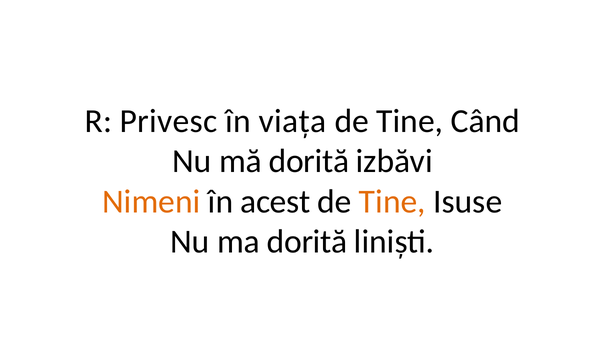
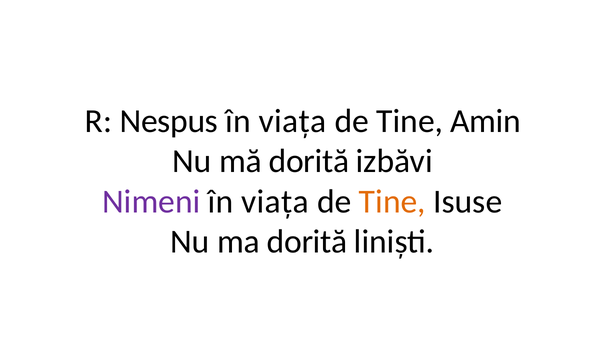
Privesc: Privesc -> Nespus
Când: Când -> Amin
Nimeni colour: orange -> purple
acest at (275, 202): acest -> viața
